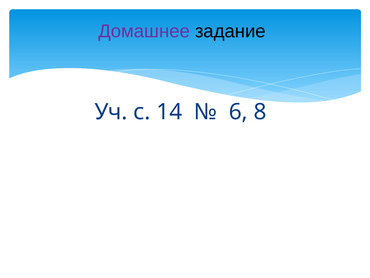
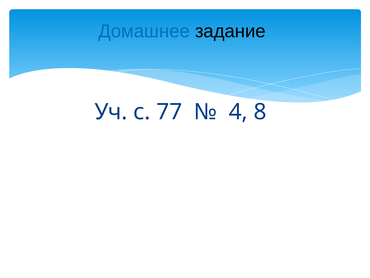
Домашнее colour: purple -> blue
14: 14 -> 77
6: 6 -> 4
